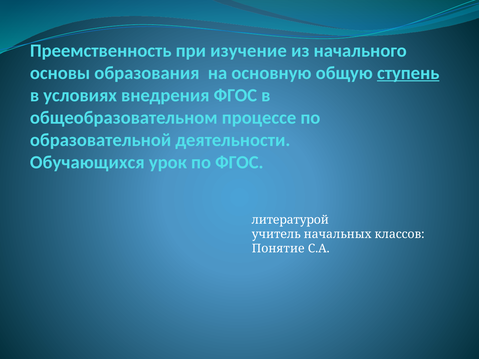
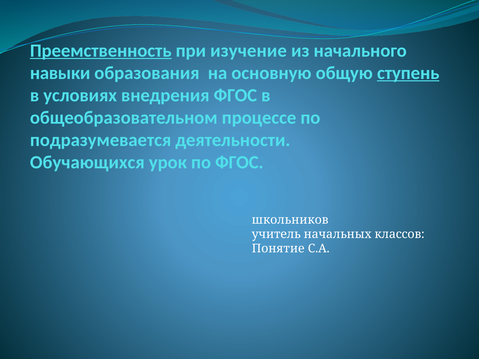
Преемственность underline: none -> present
основы: основы -> навыки
образовательной: образовательной -> подразумевается
литературой: литературой -> школьников
